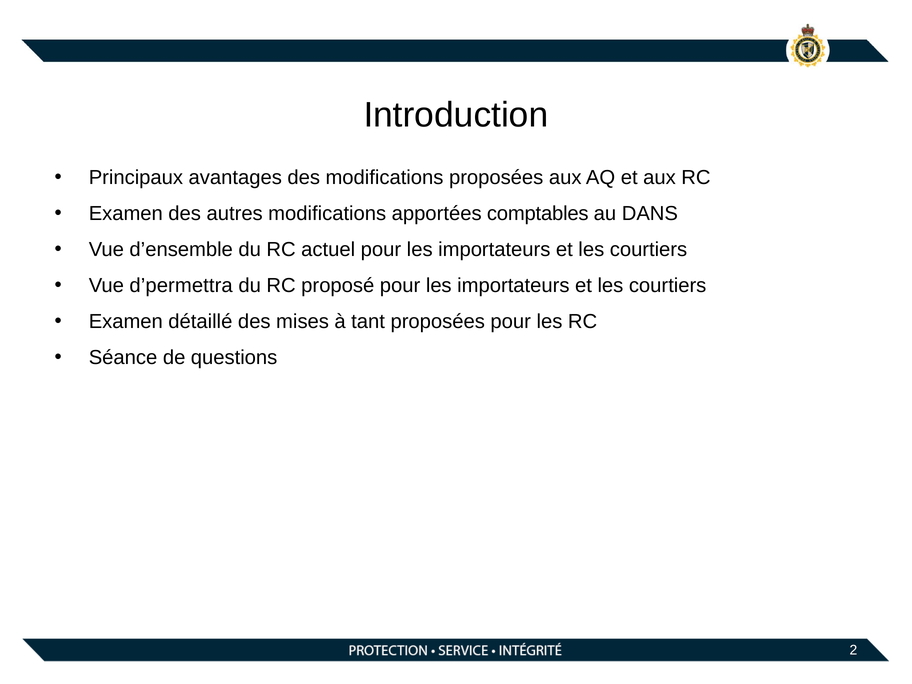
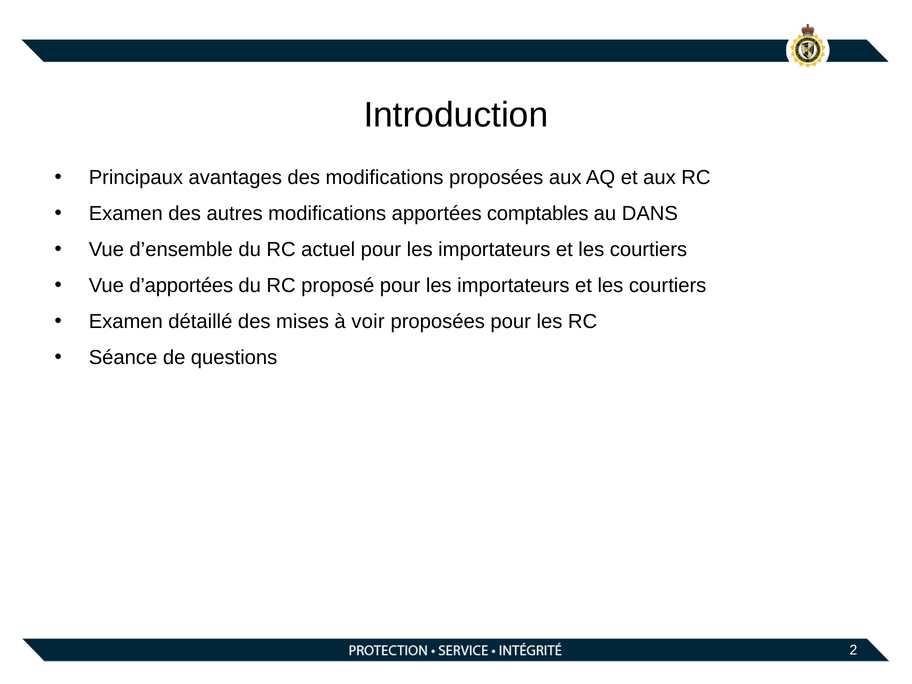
d’permettra: d’permettra -> d’apportées
tant: tant -> voir
